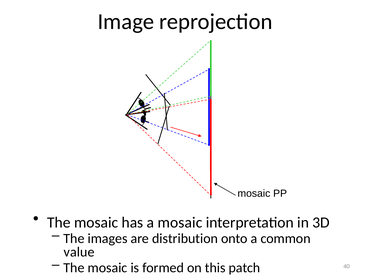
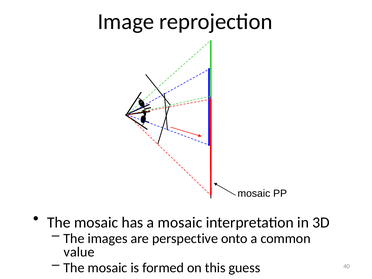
distribution: distribution -> perspective
patch: patch -> guess
